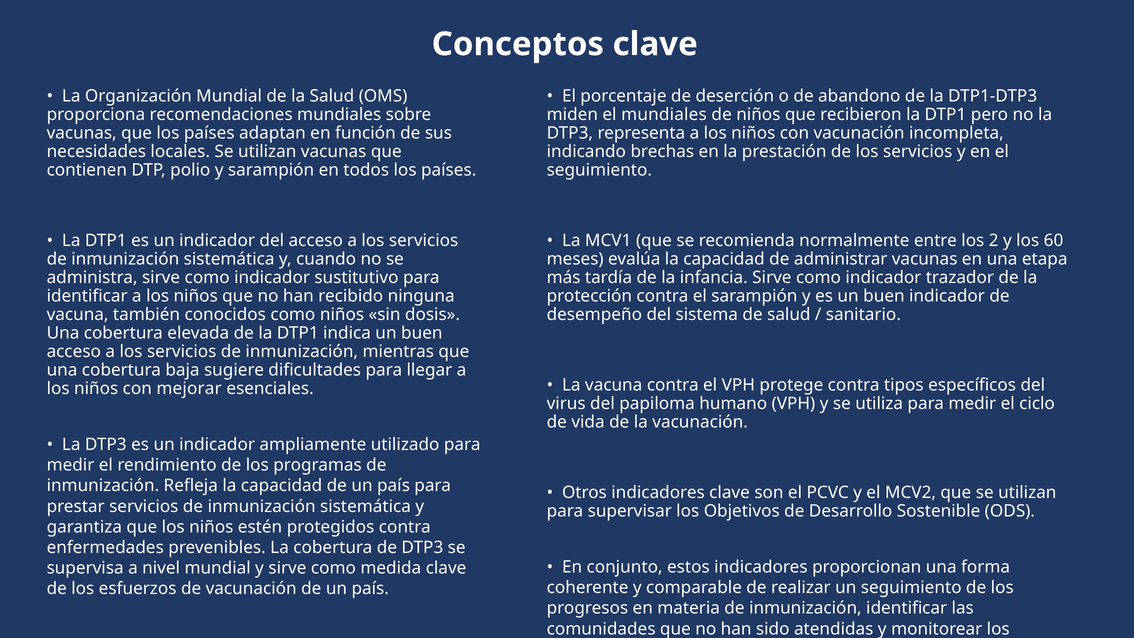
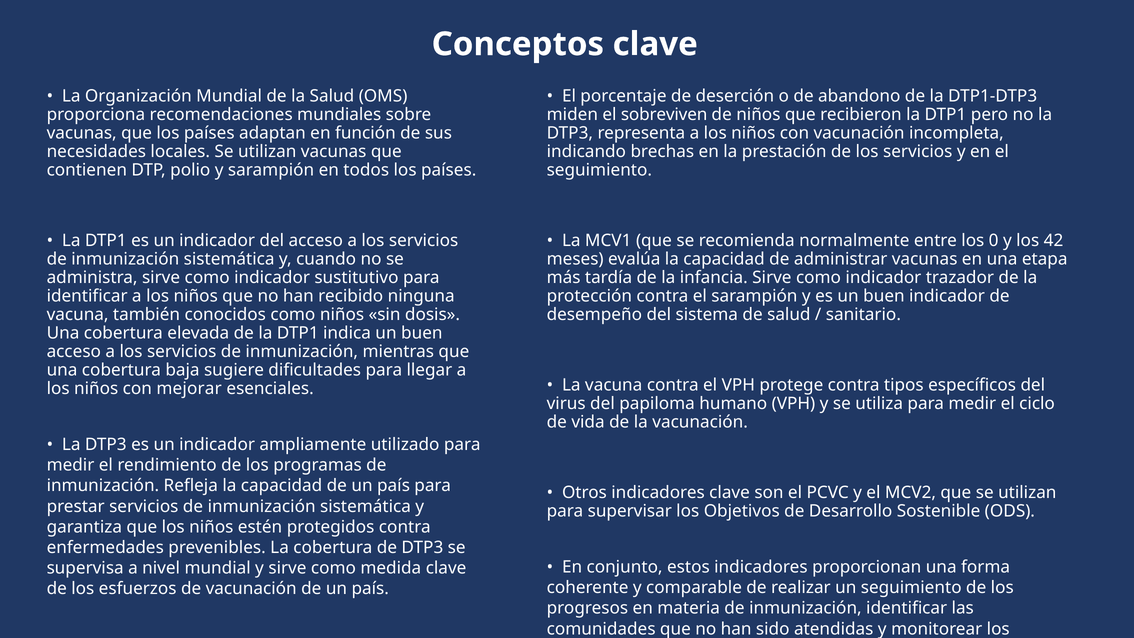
el mundiales: mundiales -> sobreviven
2: 2 -> 0
60: 60 -> 42
